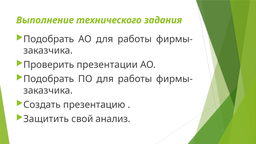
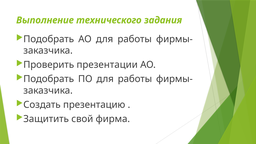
анализ: анализ -> фирма
